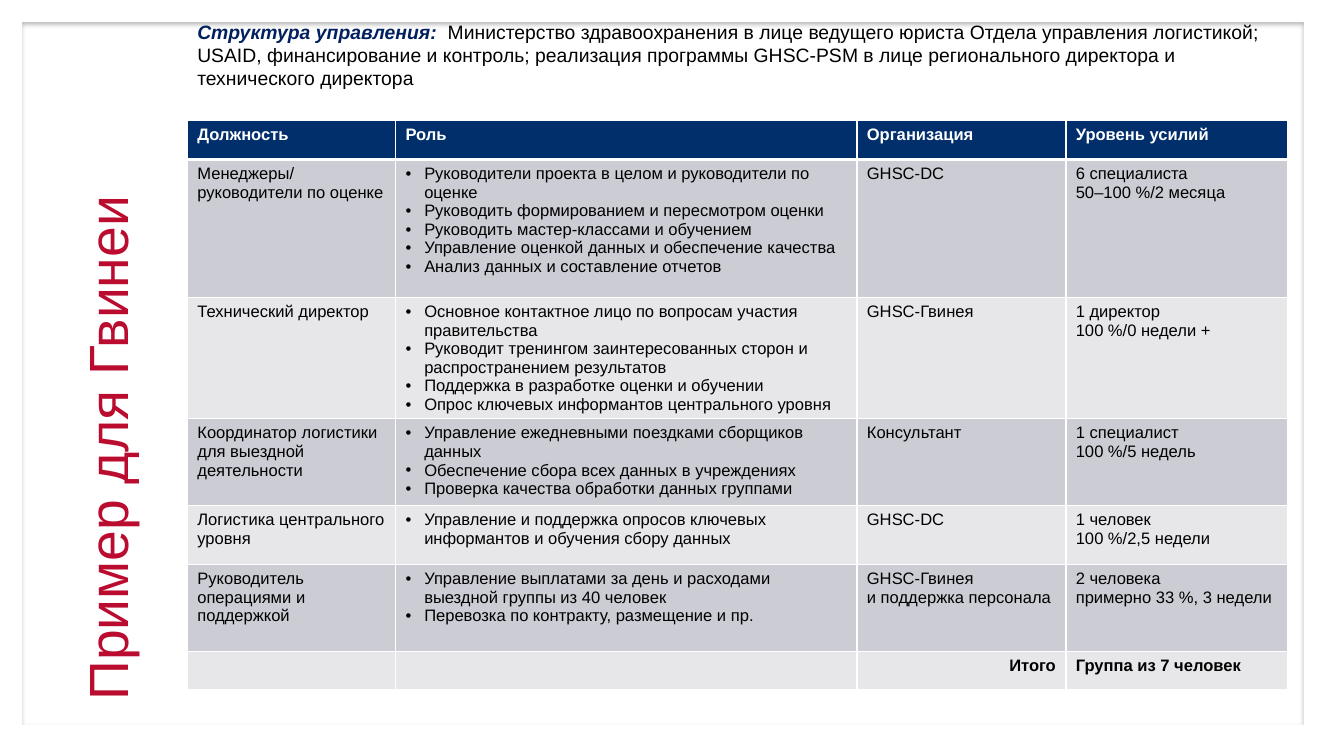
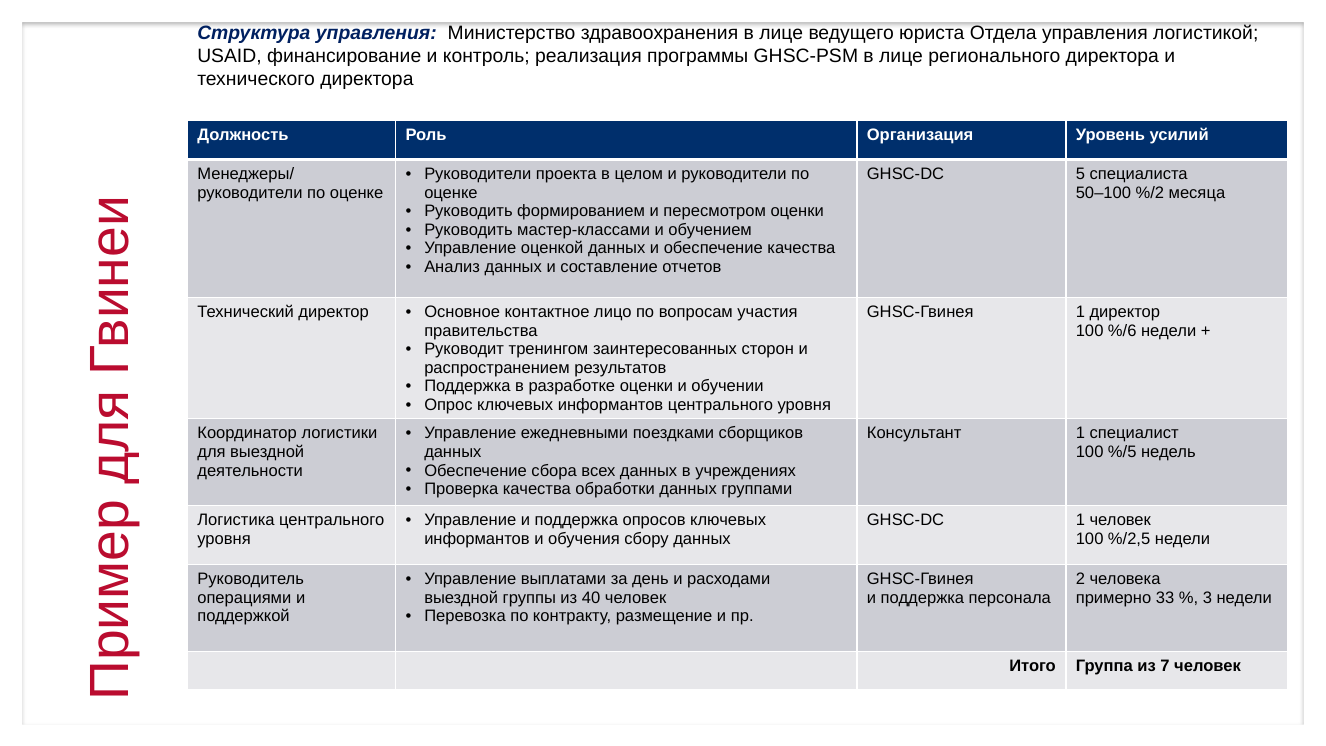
6: 6 -> 5
%/0: %/0 -> %/6
